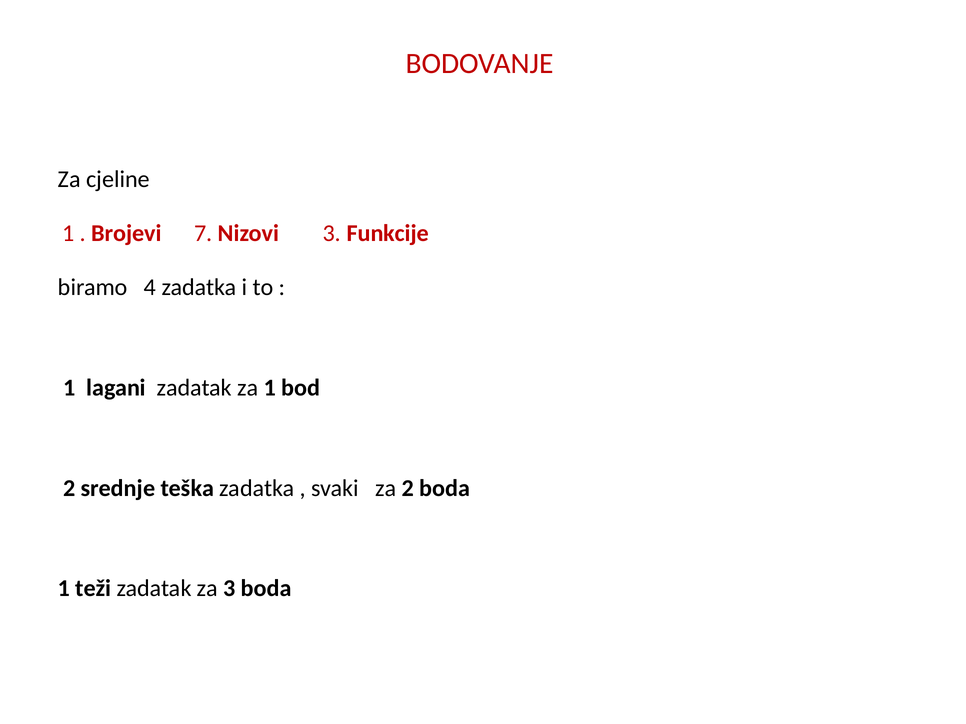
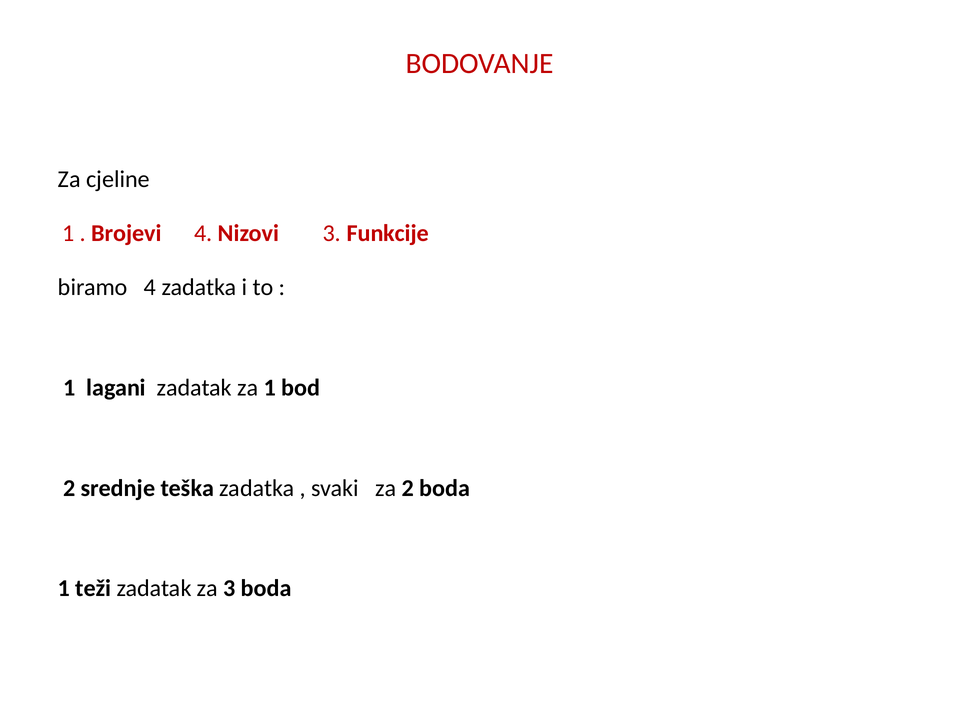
Brojevi 7: 7 -> 4
